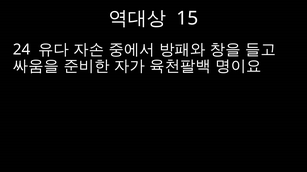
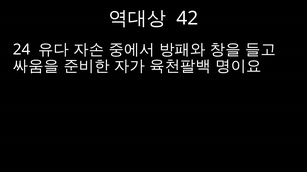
15: 15 -> 42
